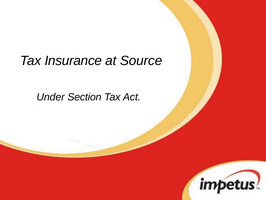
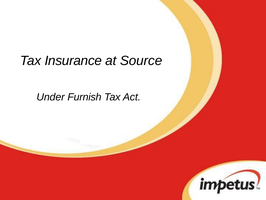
Section: Section -> Furnish
